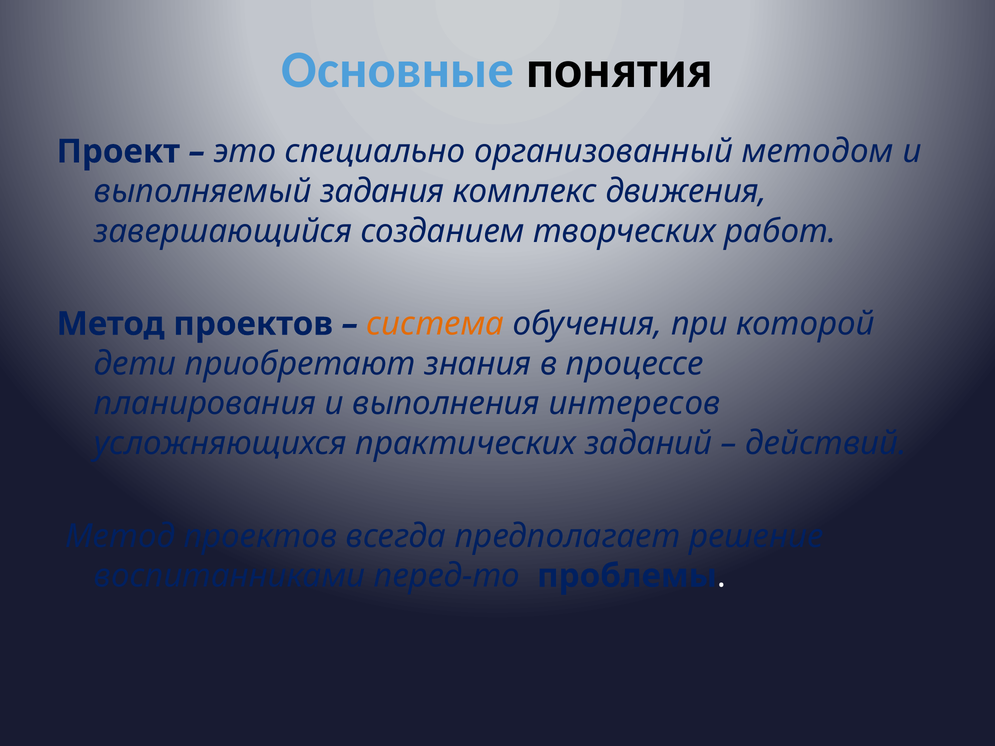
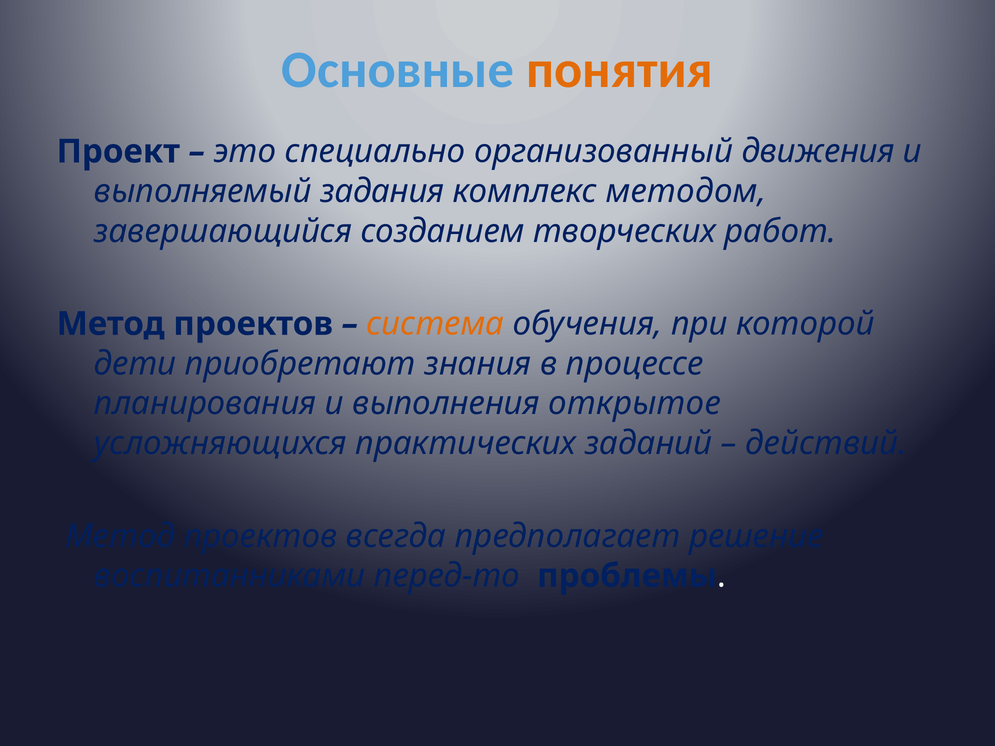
понятия colour: black -> orange
методом: методом -> движения
движения: движения -> методом
интересов: интересов -> открытое
